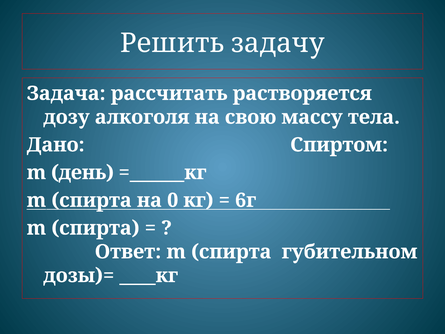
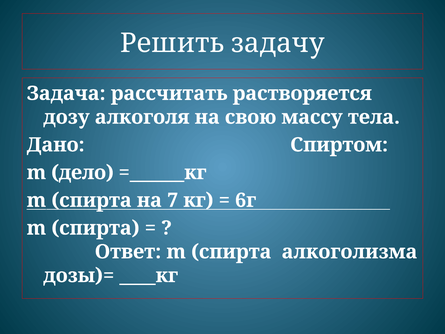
день: день -> дело
0: 0 -> 7
губительном: губительном -> алкоголизма
